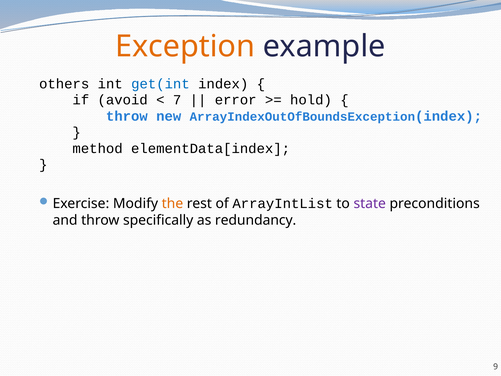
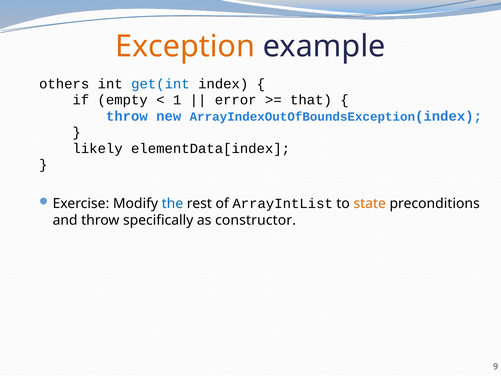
avoid: avoid -> empty
7: 7 -> 1
hold: hold -> that
method: method -> likely
the colour: orange -> blue
state colour: purple -> orange
redundancy: redundancy -> constructor
